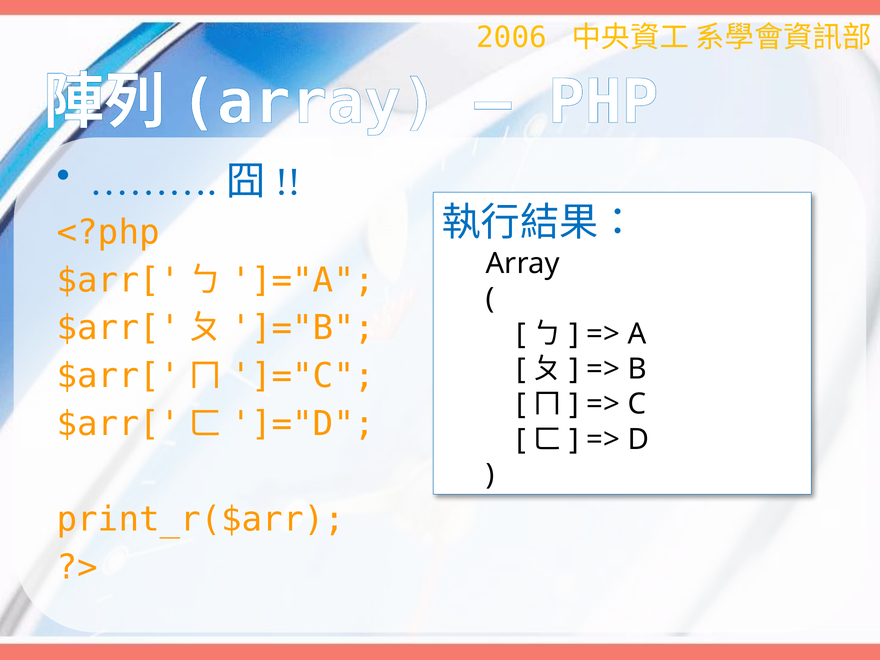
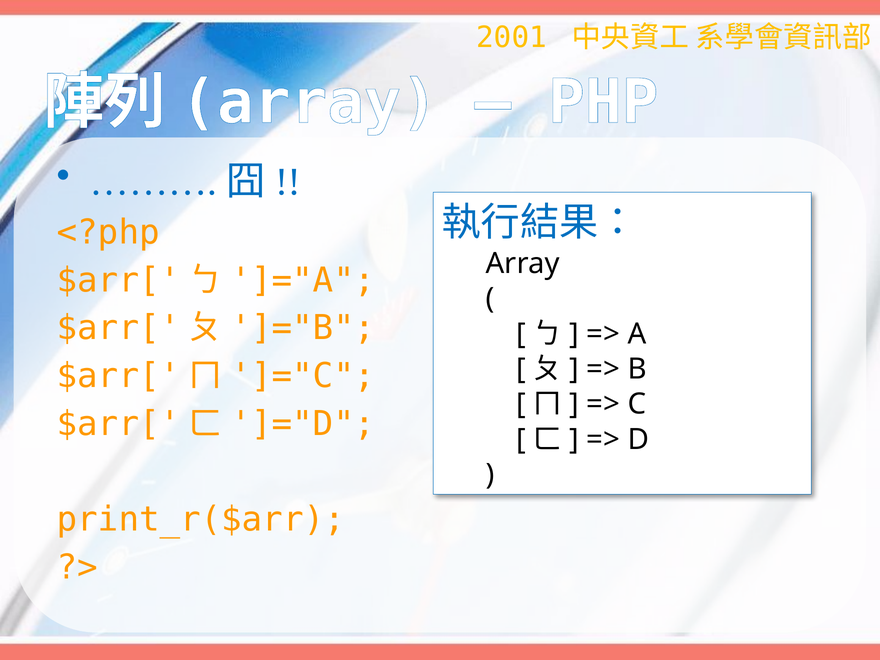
2006: 2006 -> 2001
